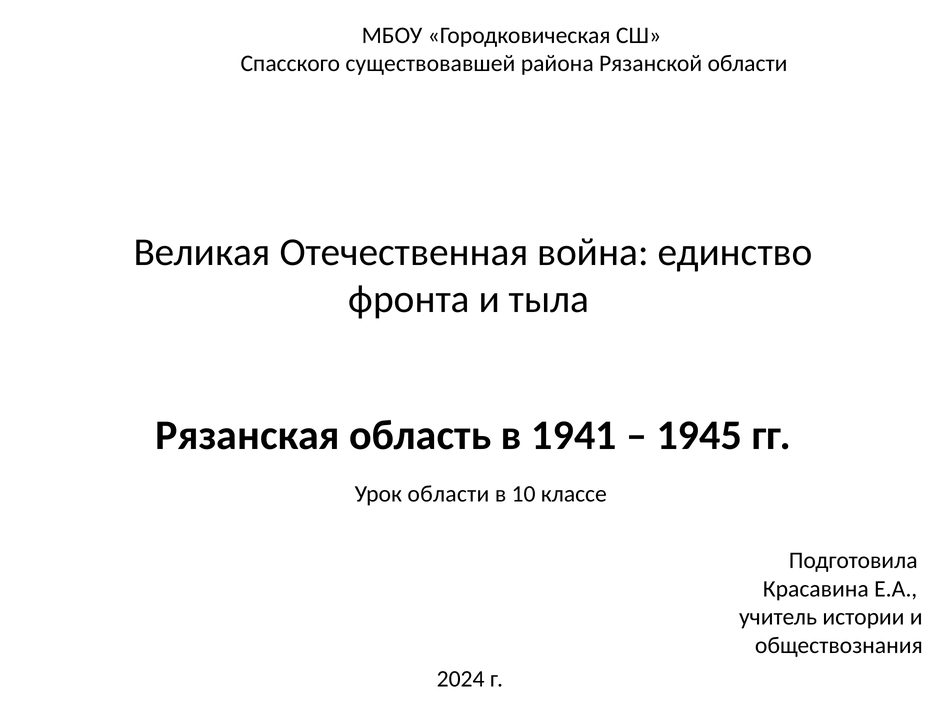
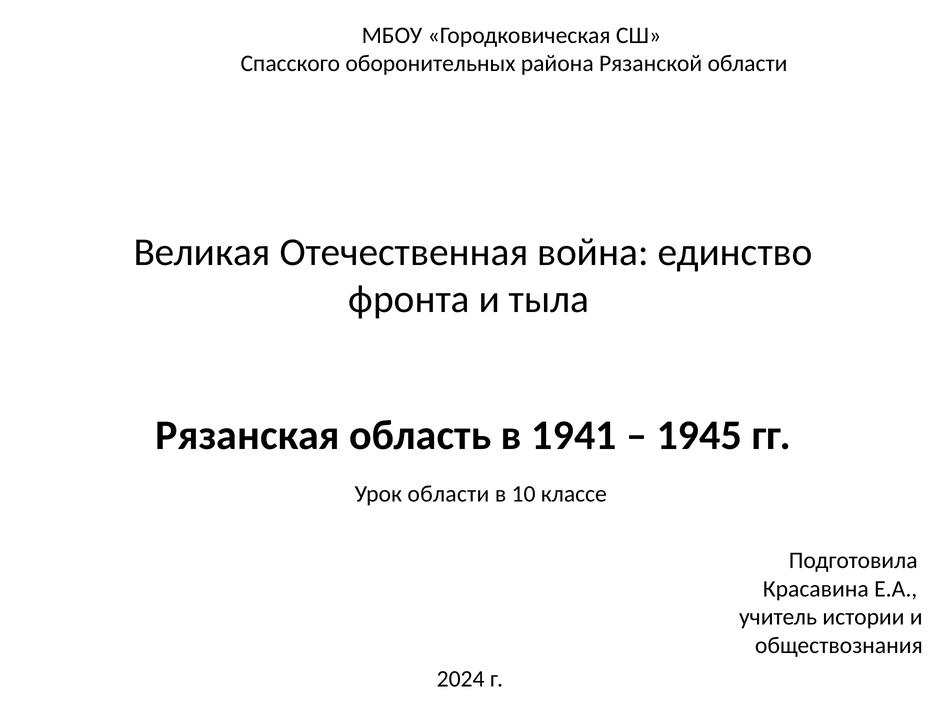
существовавшей: существовавшей -> оборонительных
